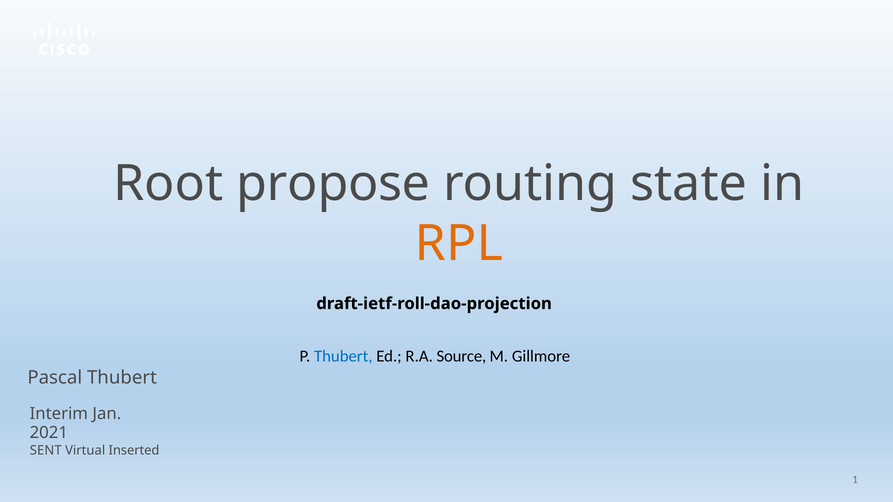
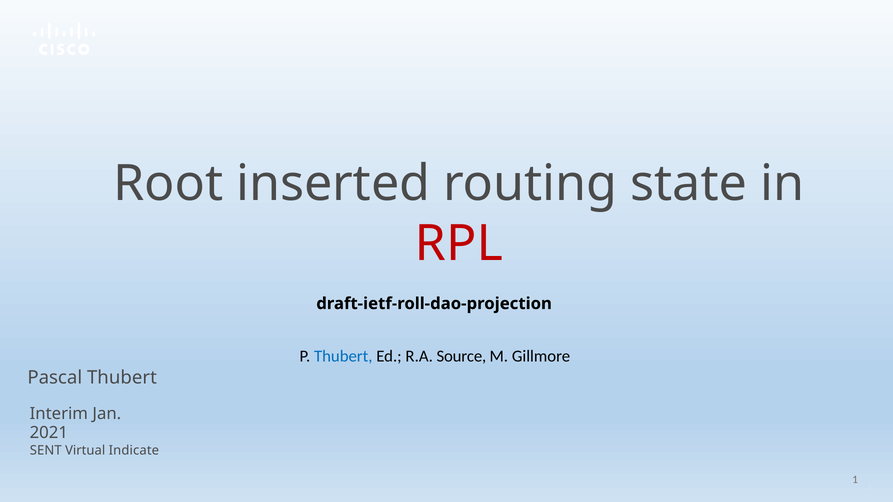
propose: propose -> inserted
RPL colour: orange -> red
Inserted: Inserted -> Indicate
